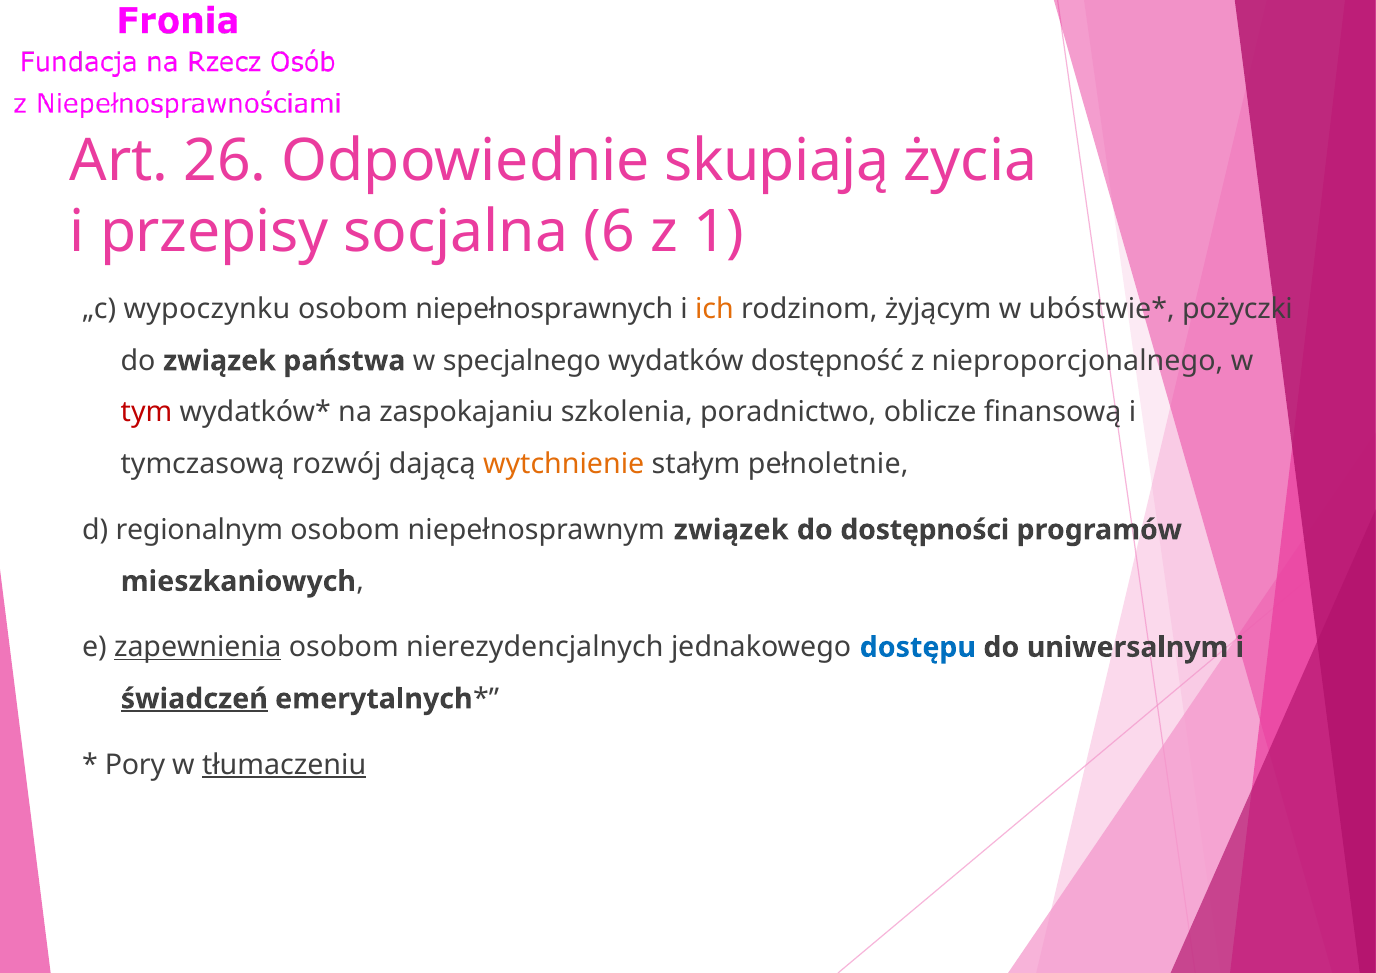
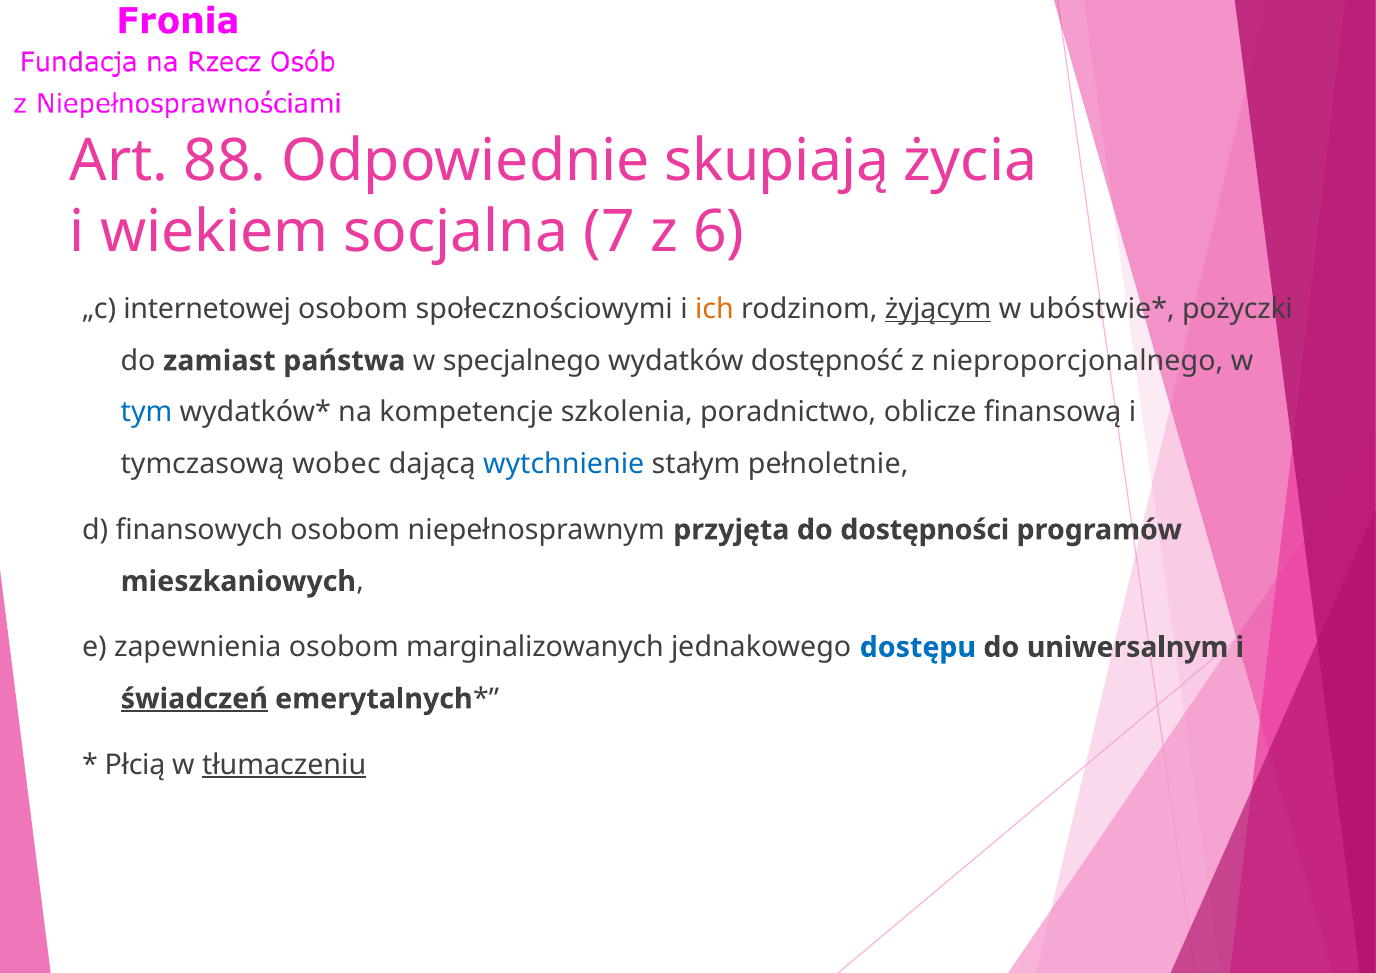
26: 26 -> 88
przepisy: przepisy -> wiekiem
6: 6 -> 7
1: 1 -> 6
wypoczynku: wypoczynku -> internetowej
niepełnosprawnych: niepełnosprawnych -> społecznościowymi
żyjącym underline: none -> present
do związek: związek -> zamiast
tym colour: red -> blue
zaspokajaniu: zaspokajaniu -> kompetencje
rozwój: rozwój -> wobec
wytchnienie colour: orange -> blue
regionalnym: regionalnym -> finansowych
niepełnosprawnym związek: związek -> przyjęta
zapewnienia underline: present -> none
nierezydencjalnych: nierezydencjalnych -> marginalizowanych
Pory: Pory -> Płcią
